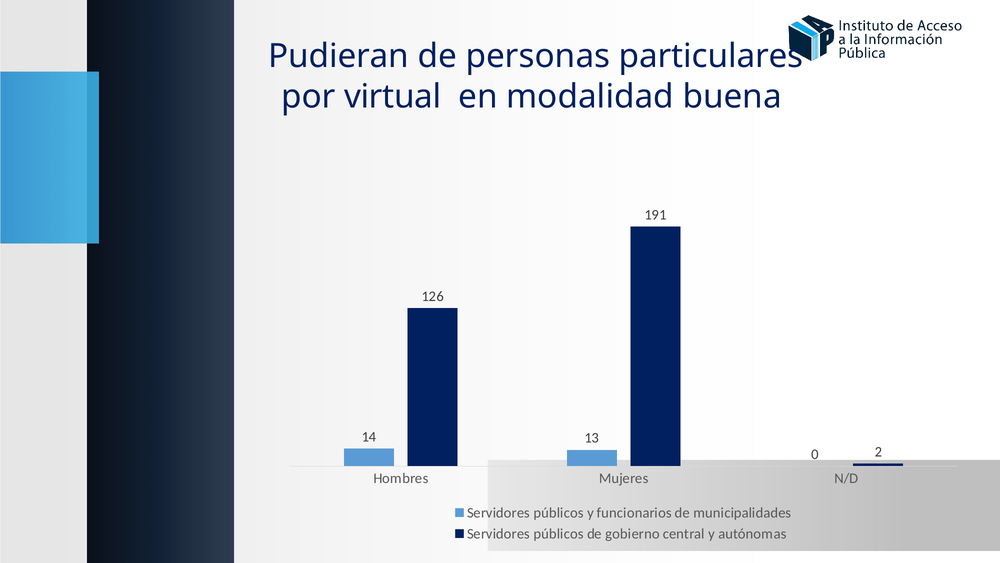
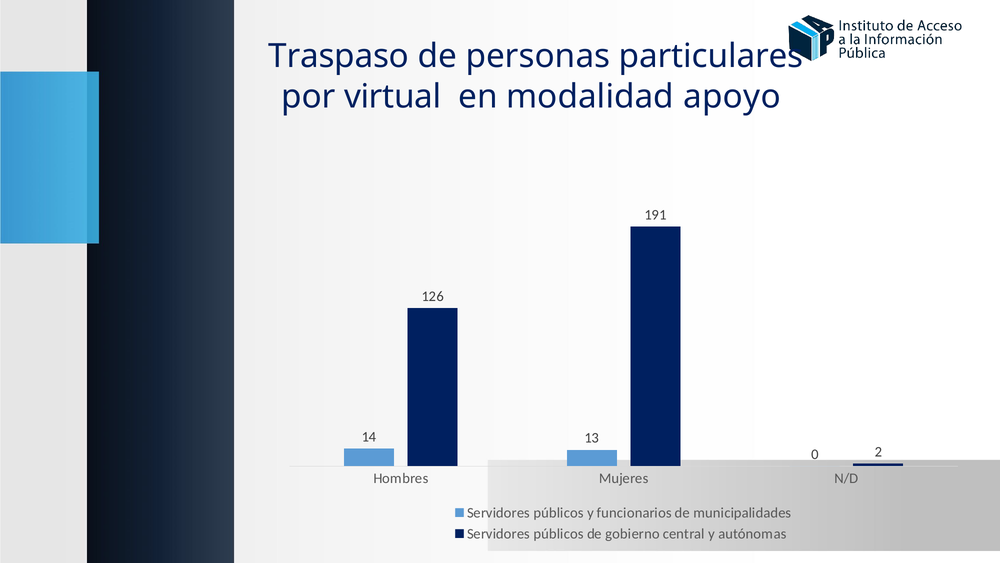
Pudieran: Pudieran -> Traspaso
buena: buena -> apoyo
